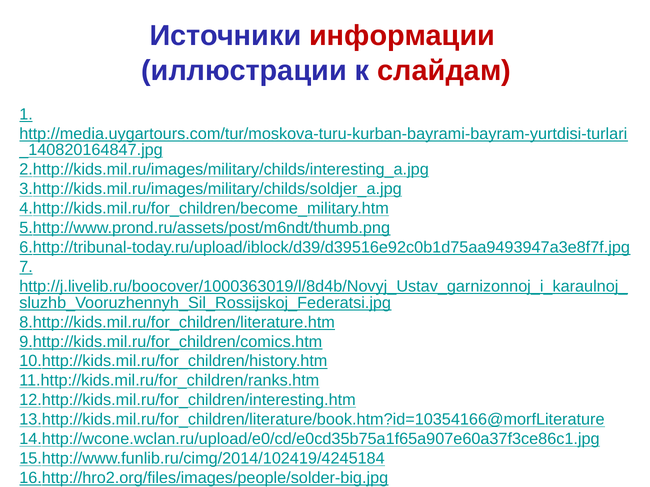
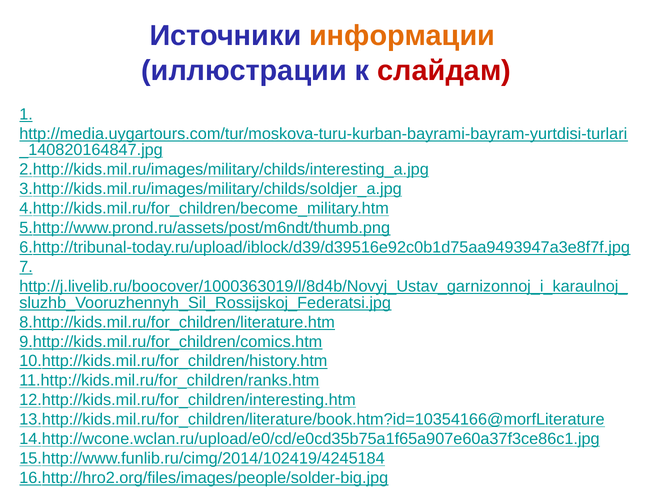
информации colour: red -> orange
